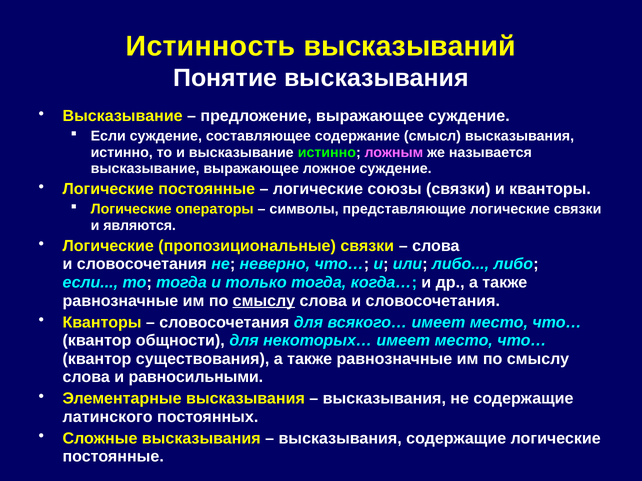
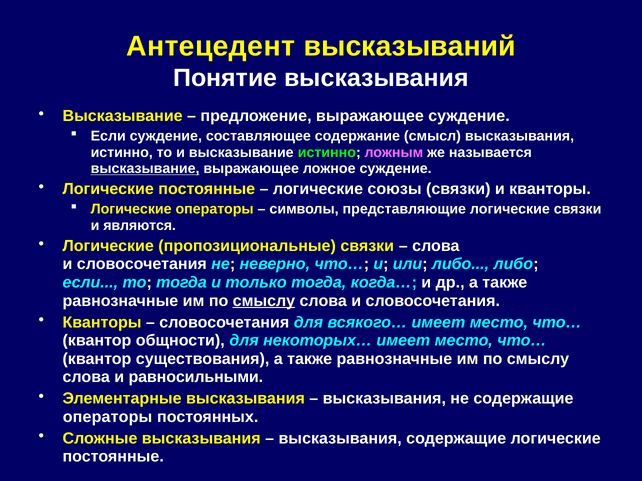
Истинность: Истинность -> Антецедент
высказывание at (145, 169) underline: none -> present
латинского at (108, 417): латинского -> операторы
